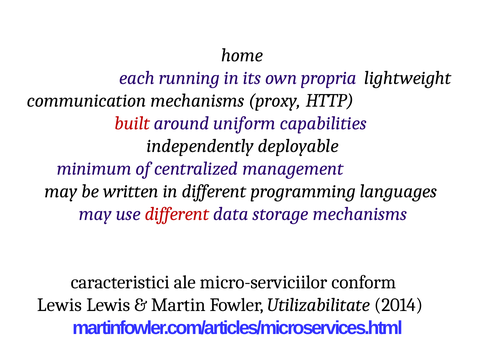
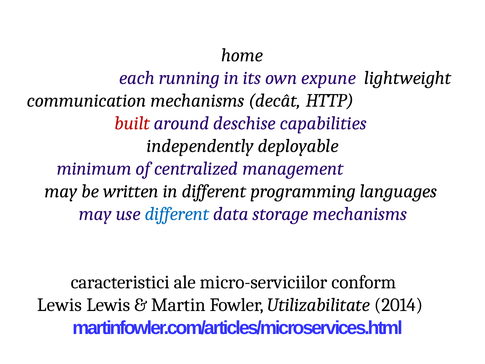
propria: propria -> expune
proxy: proxy -> decât
uniform: uniform -> deschise
different at (177, 214) colour: red -> blue
